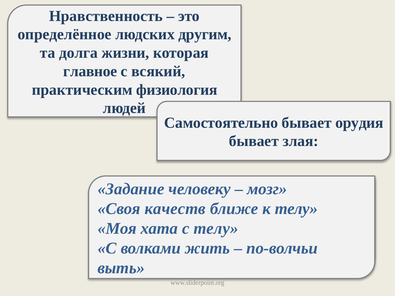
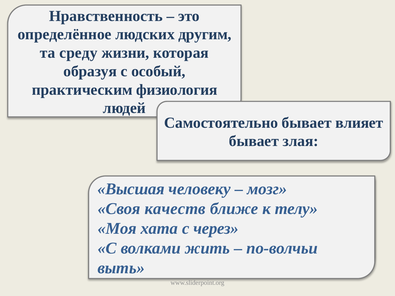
та долга: долга -> среду
главное: главное -> образуя
всякий: всякий -> особый
орудия: орудия -> влияет
Задание: Задание -> Высшая
телу at (216, 229): телу -> через
